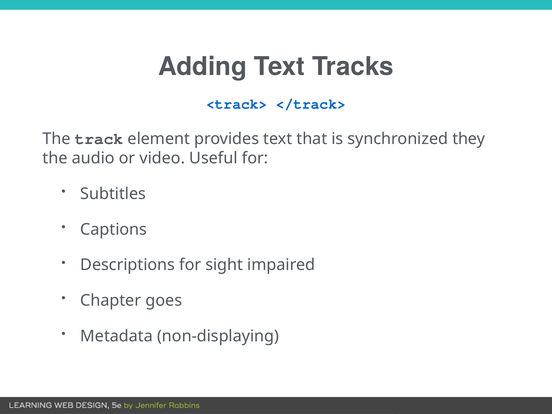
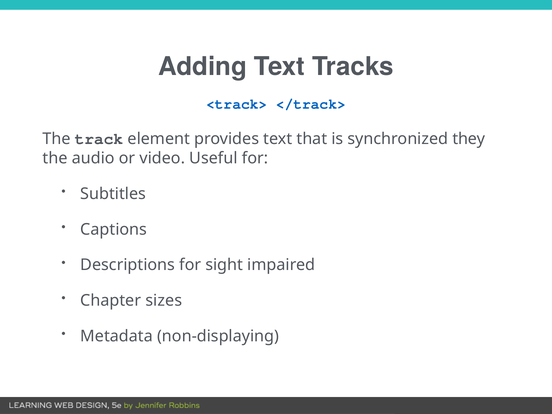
goes: goes -> sizes
